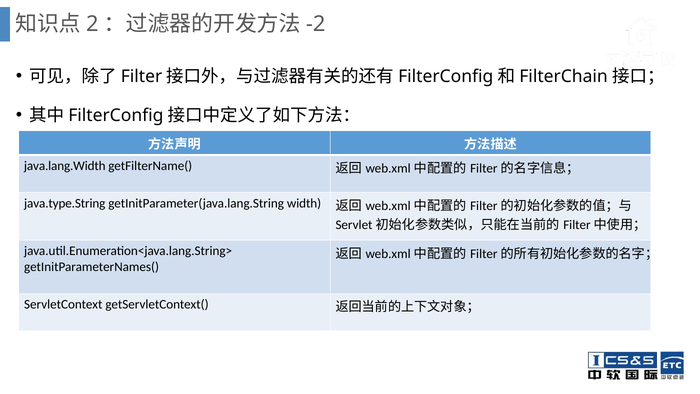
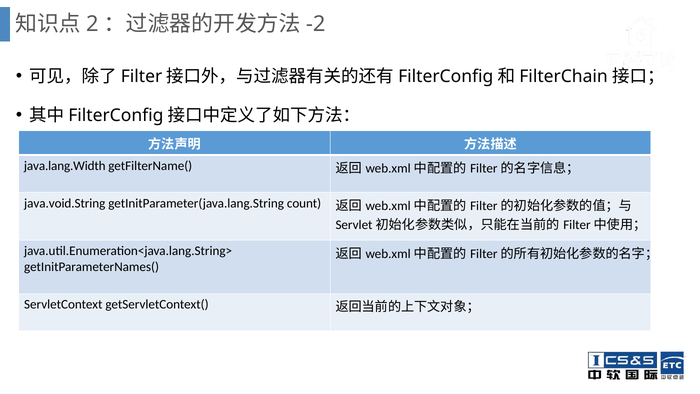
java.type.String: java.type.String -> java.void.String
width: width -> count
